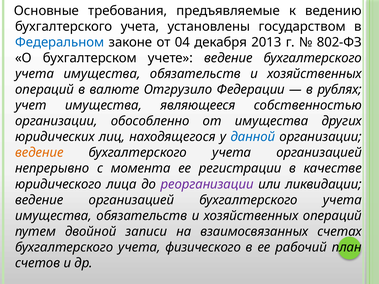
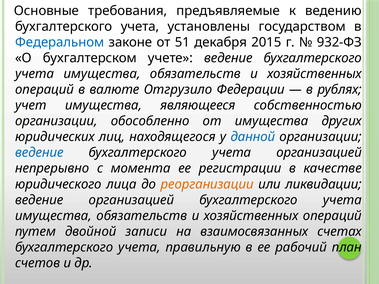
04: 04 -> 51
2013: 2013 -> 2015
802-ФЗ: 802-ФЗ -> 932-ФЗ
ведение at (39, 153) colour: orange -> blue
реорганизации colour: purple -> orange
физического: физического -> правильную
